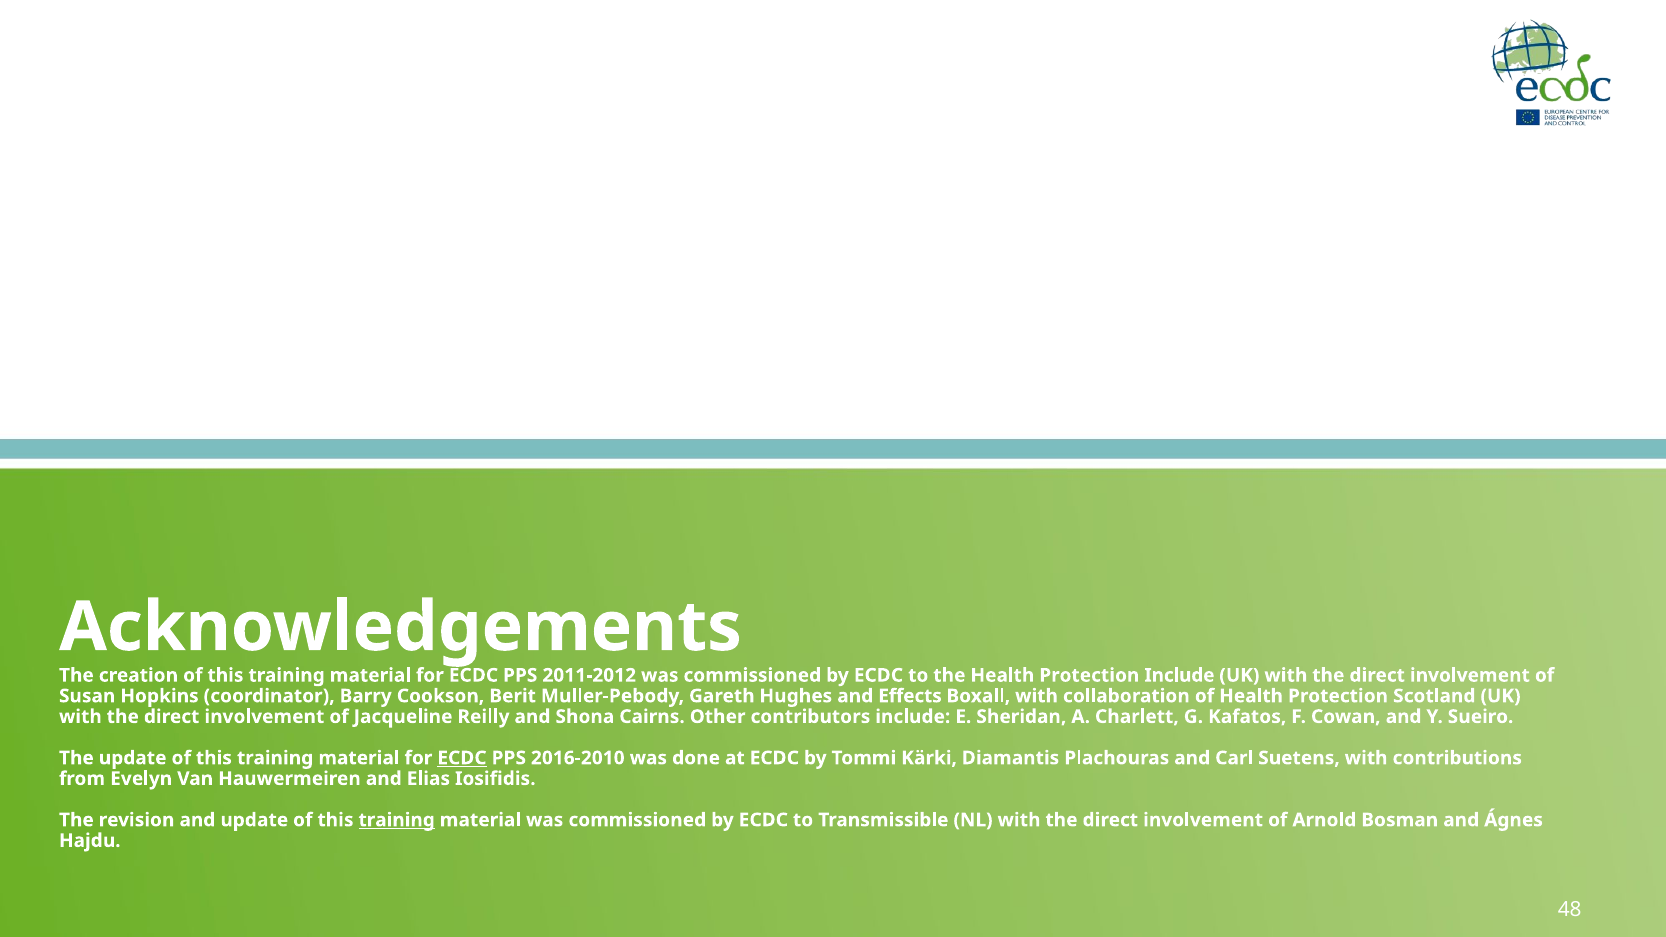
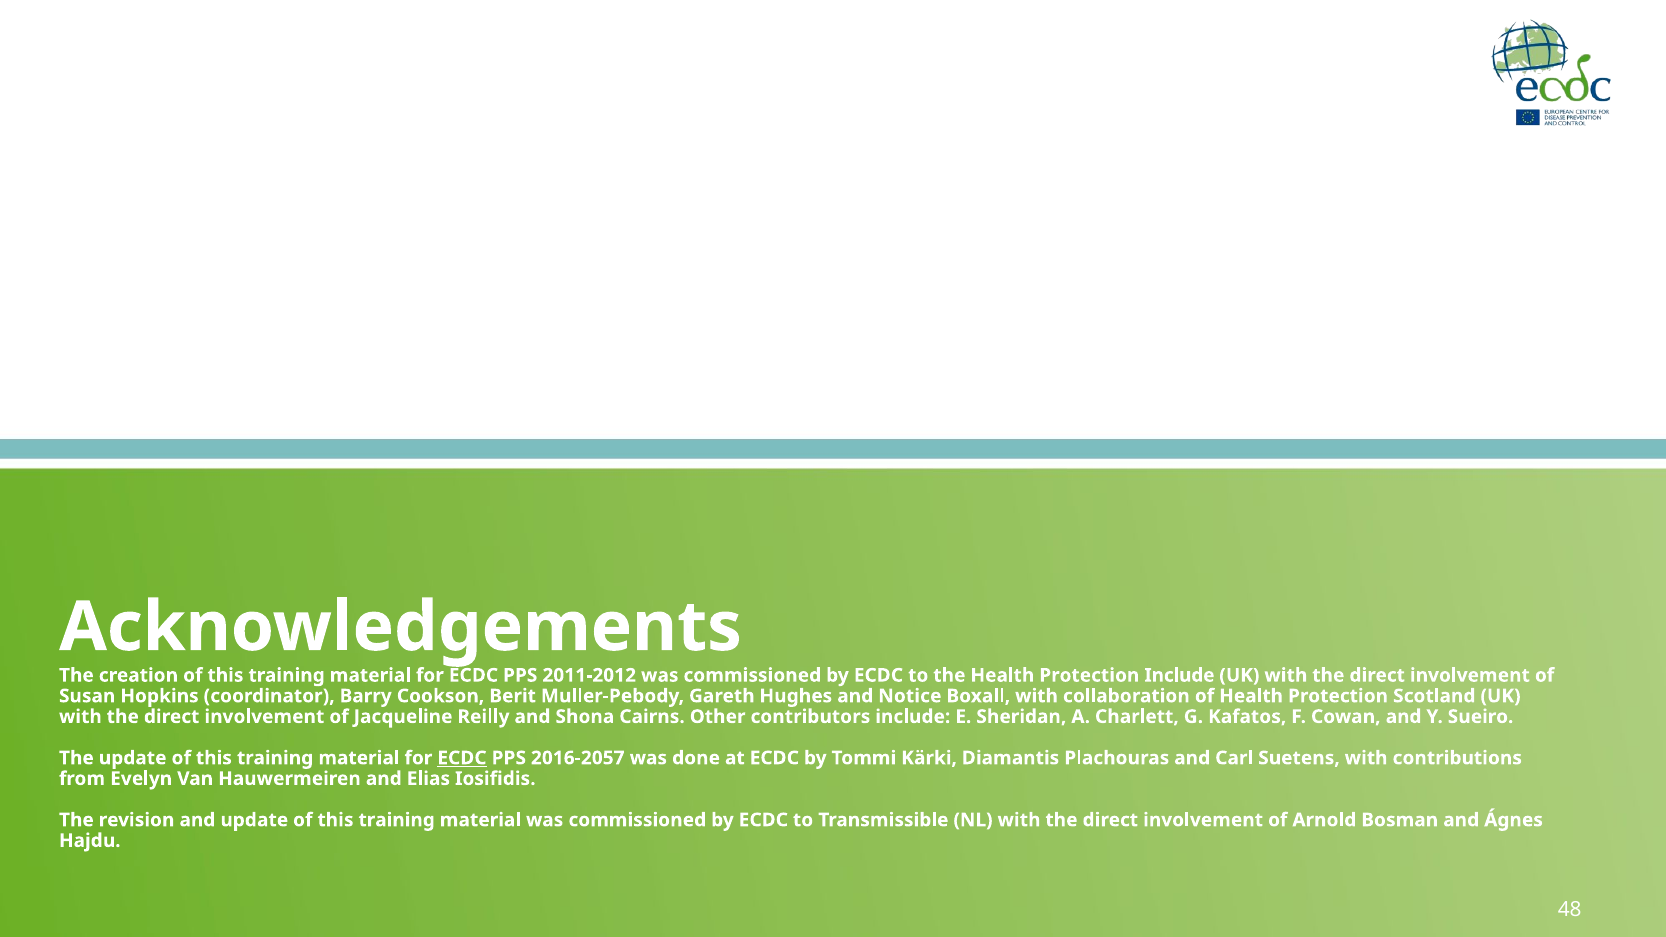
Effects: Effects -> Notice
2016-2010: 2016-2010 -> 2016-2057
training at (397, 820) underline: present -> none
